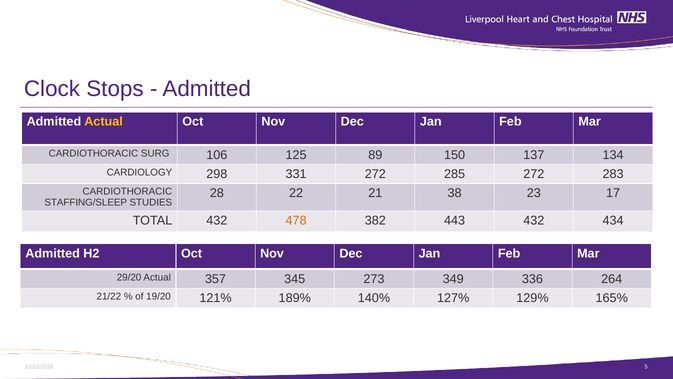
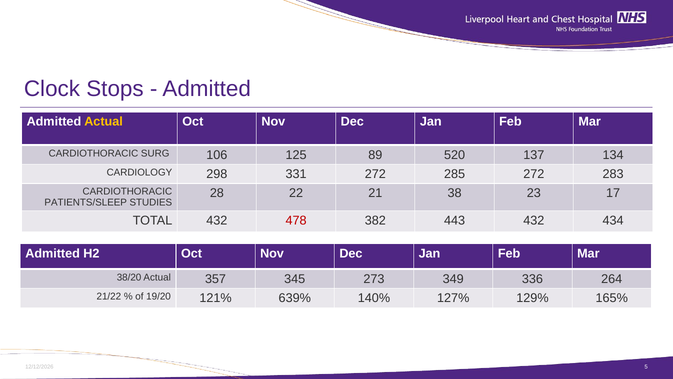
150: 150 -> 520
STAFFING/SLEEP: STAFFING/SLEEP -> PATIENTS/SLEEP
478 colour: orange -> red
29/20: 29/20 -> 38/20
189%: 189% -> 639%
